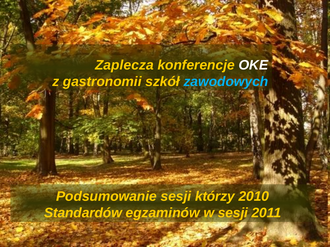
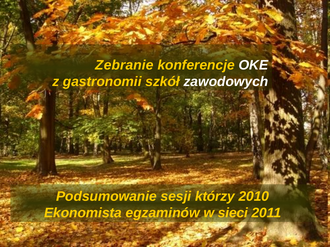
Zaplecza: Zaplecza -> Zebranie
zawodowych colour: light blue -> white
Standardów: Standardów -> Ekonomista
w sesji: sesji -> sieci
